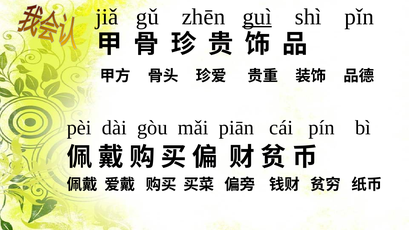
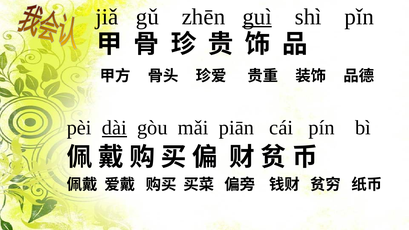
dài underline: none -> present
